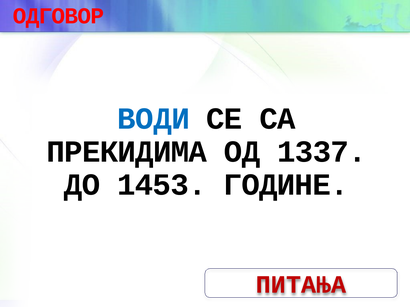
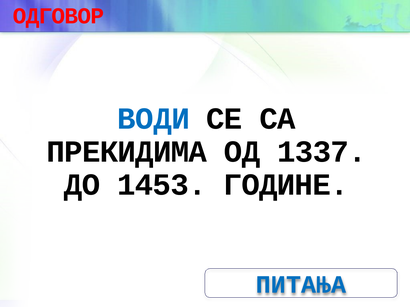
ПИТАЊА colour: red -> blue
